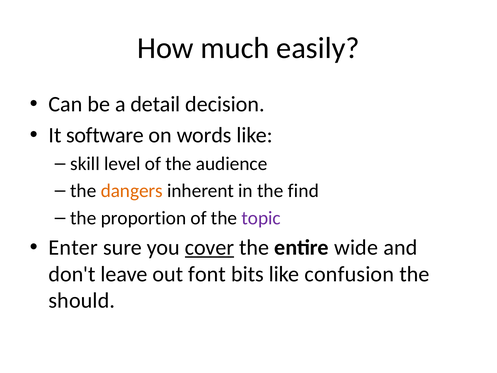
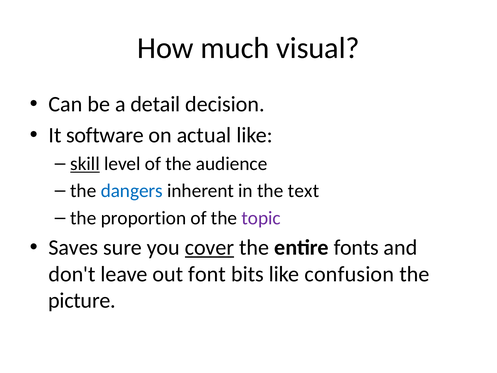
easily: easily -> visual
words: words -> actual
skill underline: none -> present
dangers colour: orange -> blue
find: find -> text
Enter: Enter -> Saves
wide: wide -> fonts
should: should -> picture
